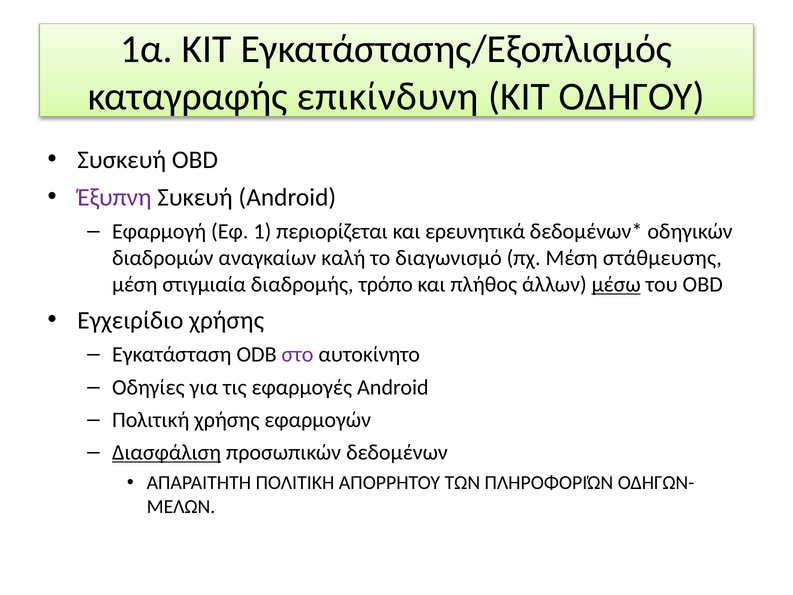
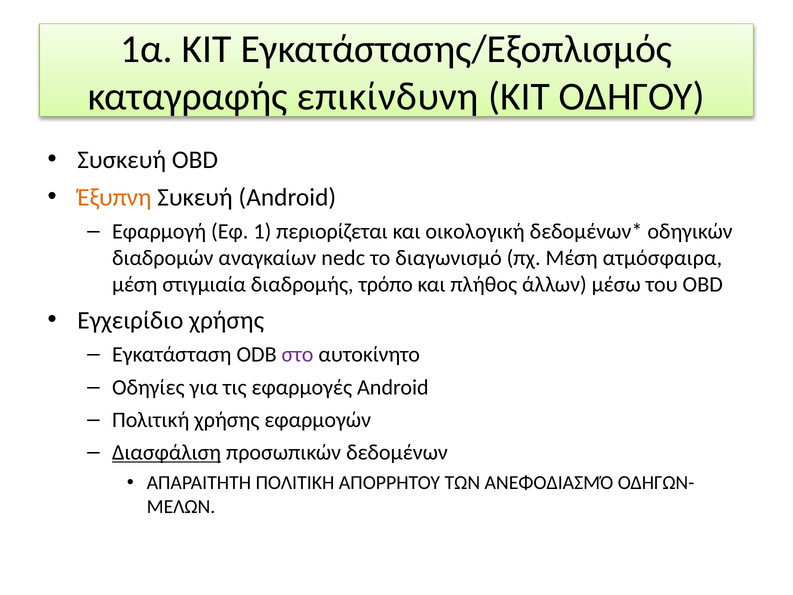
Έξυπνη colour: purple -> orange
ερευνητικά: ερευνητικά -> οικολογική
καλή: καλή -> nedc
στάθμευσης: στάθμευσης -> ατμόσφαιρα
μέσω underline: present -> none
ΠΛΗΡΟΦΟΡΙΏΝ: ΠΛΗΡΟΦΟΡΙΏΝ -> ΑΝΕΦΟΔΙΑΣΜΌ
